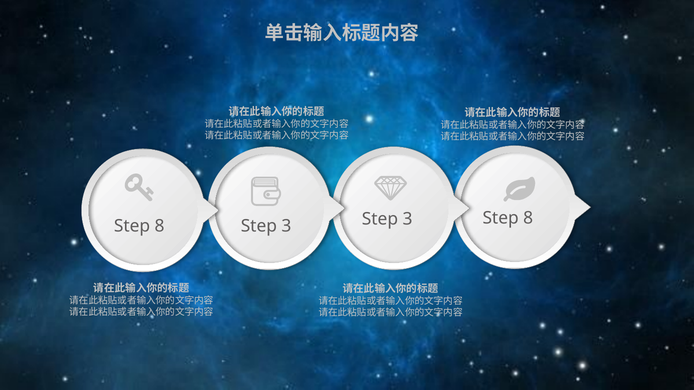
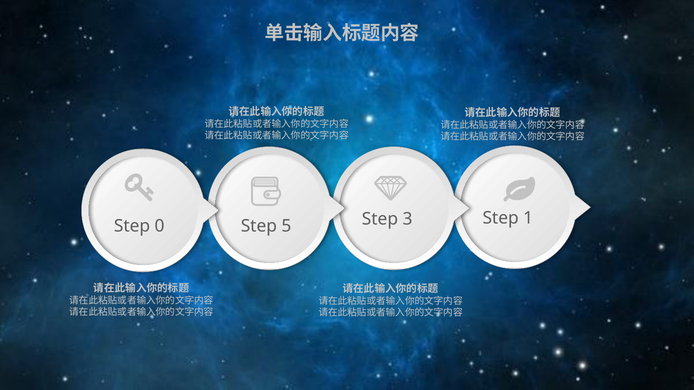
8 at (528, 218): 8 -> 1
8 at (160, 226): 8 -> 0
3 at (286, 226): 3 -> 5
